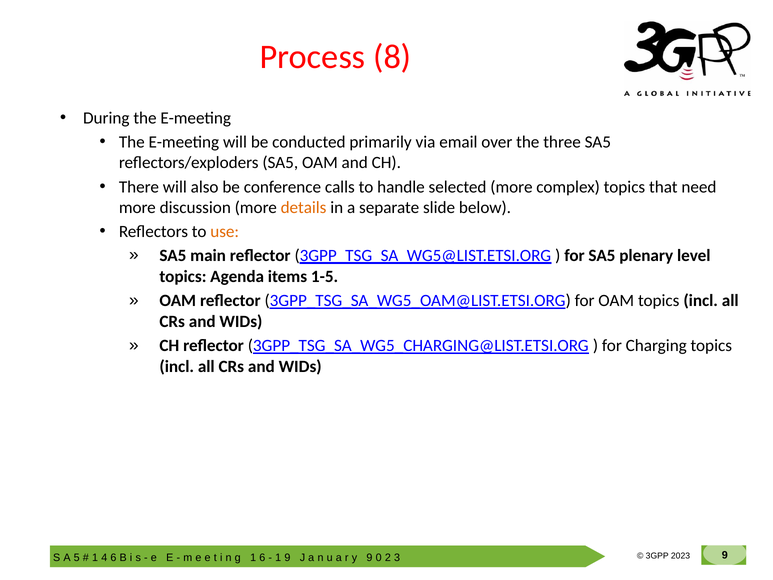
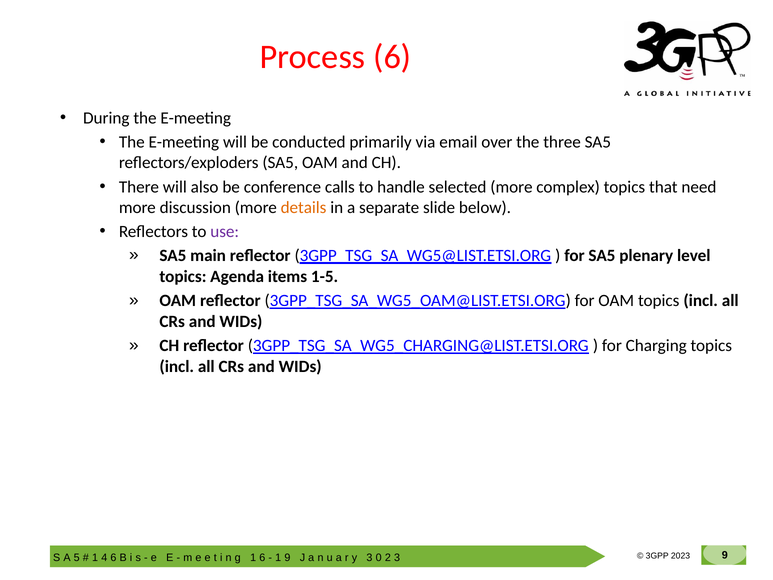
Process 8: 8 -> 6
use colour: orange -> purple
9 at (369, 557): 9 -> 3
